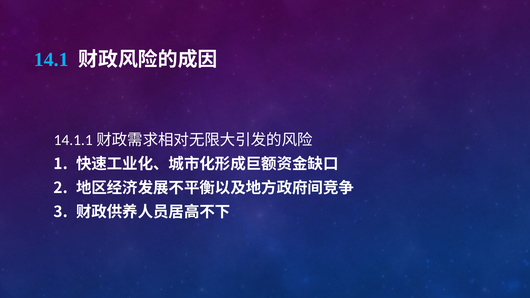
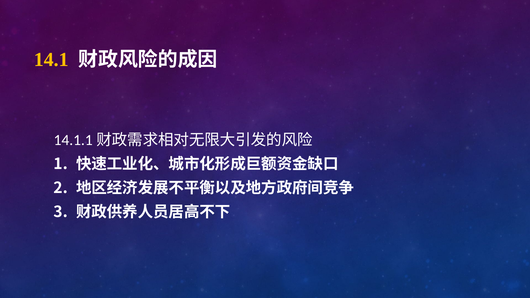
14.1 colour: light blue -> yellow
